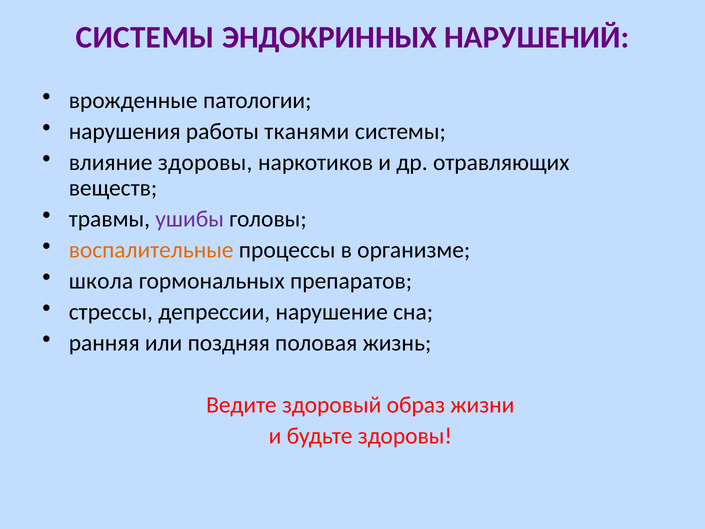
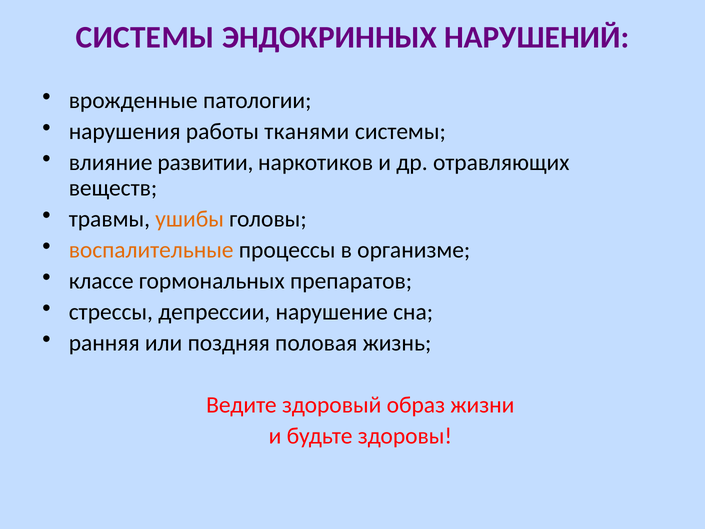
влияние здоровы: здоровы -> развитии
ушибы colour: purple -> orange
школа: школа -> классе
